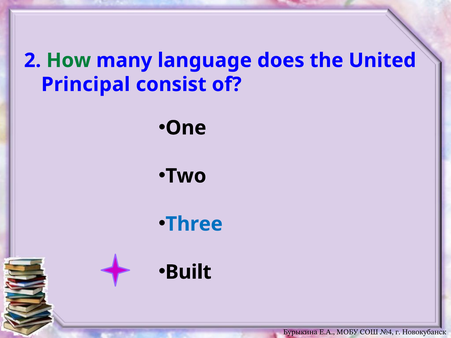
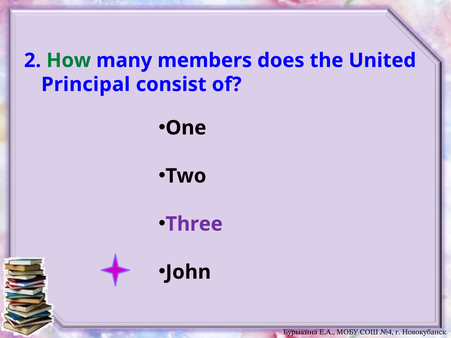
language: language -> members
Three colour: blue -> purple
Built: Built -> John
